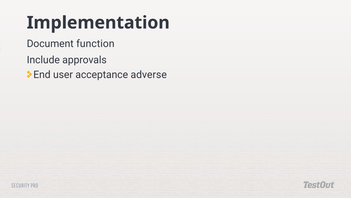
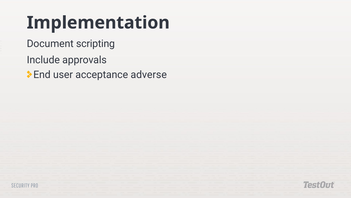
function: function -> scripting
